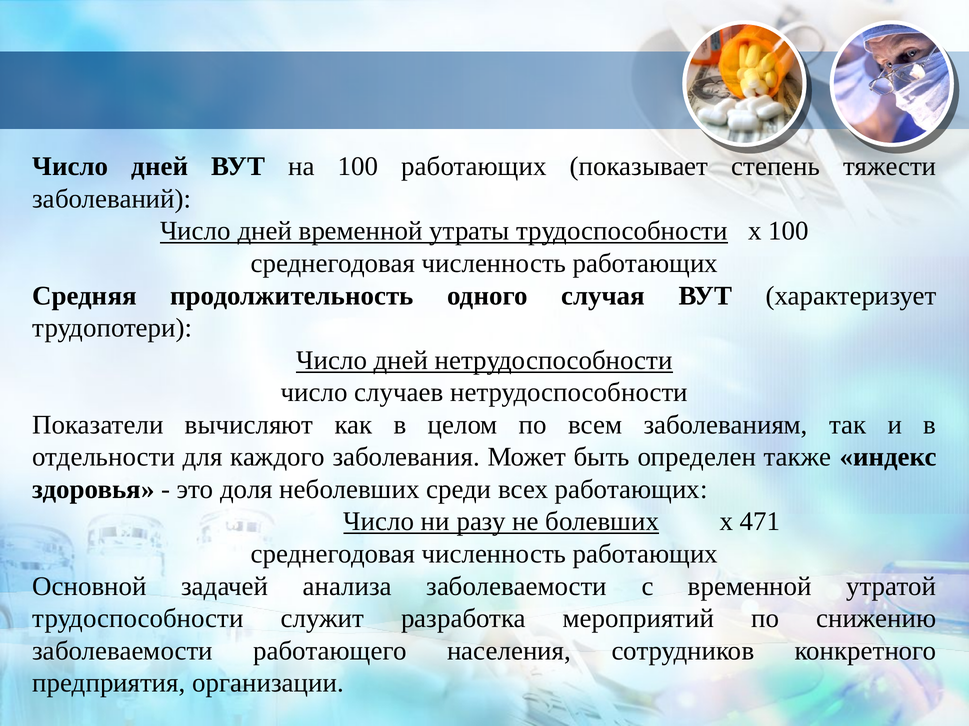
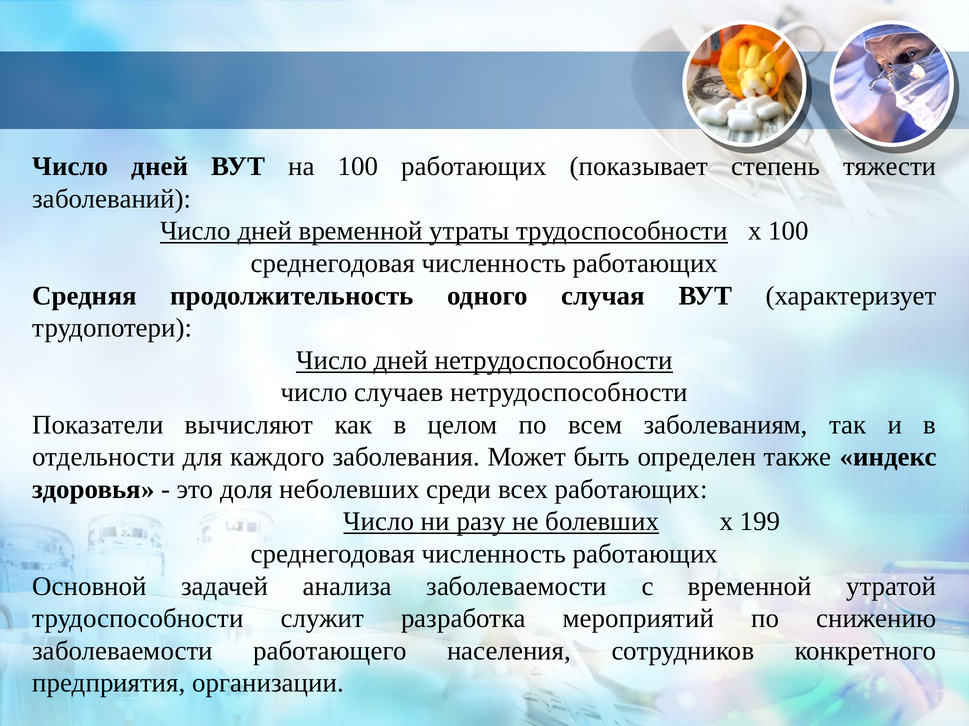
471: 471 -> 199
